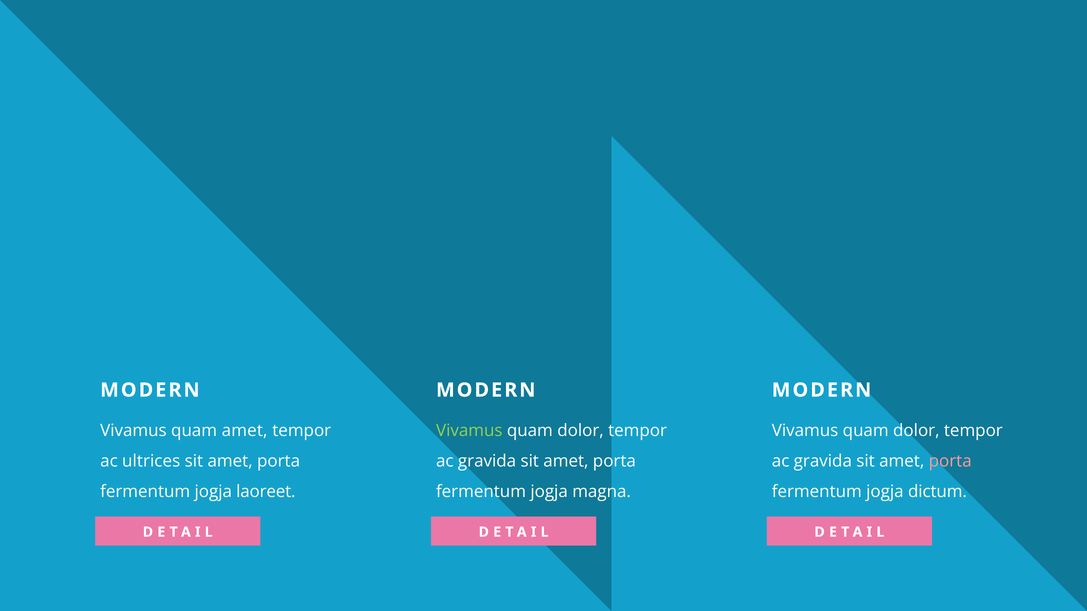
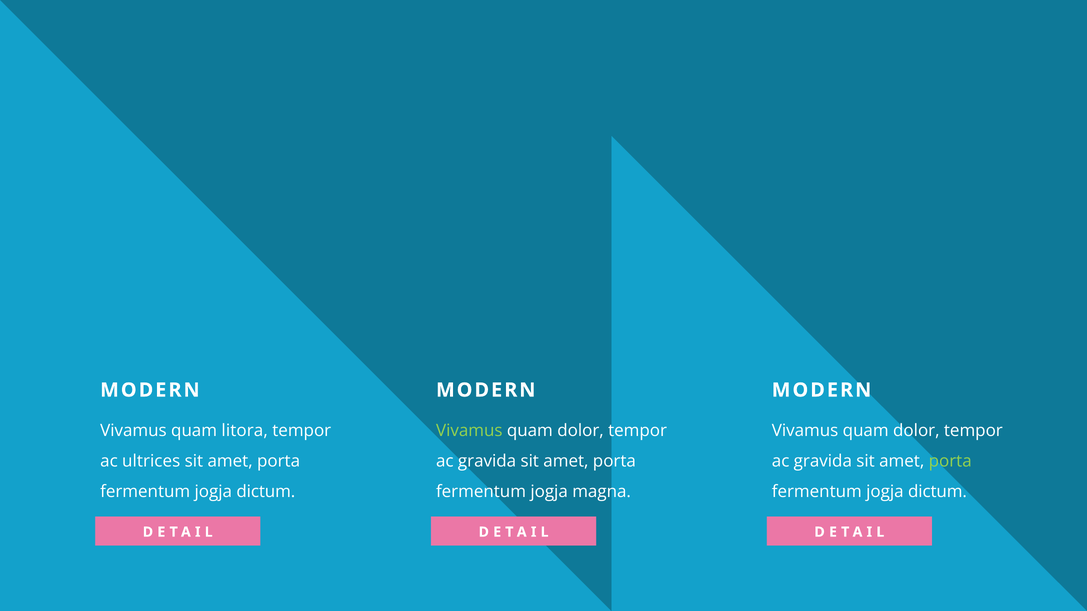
quam amet: amet -> litora
porta at (950, 461) colour: pink -> light green
laoreet at (266, 492): laoreet -> dictum
